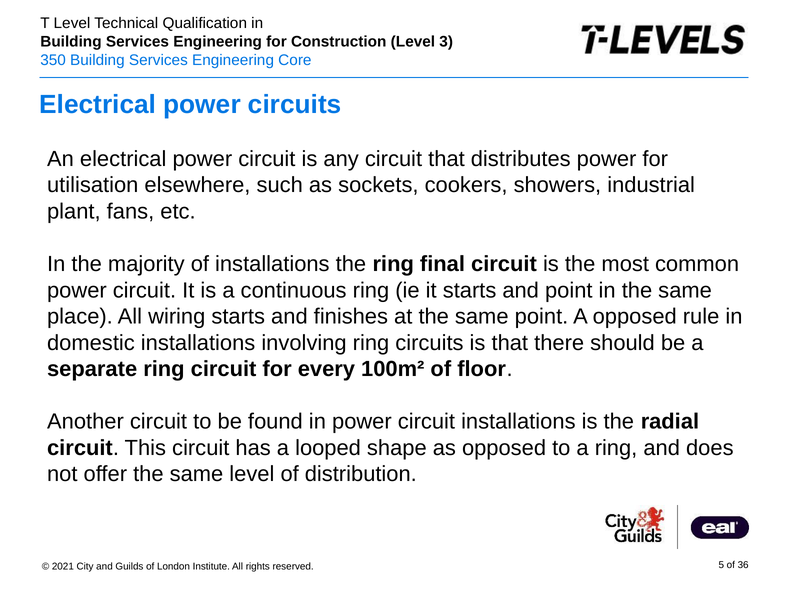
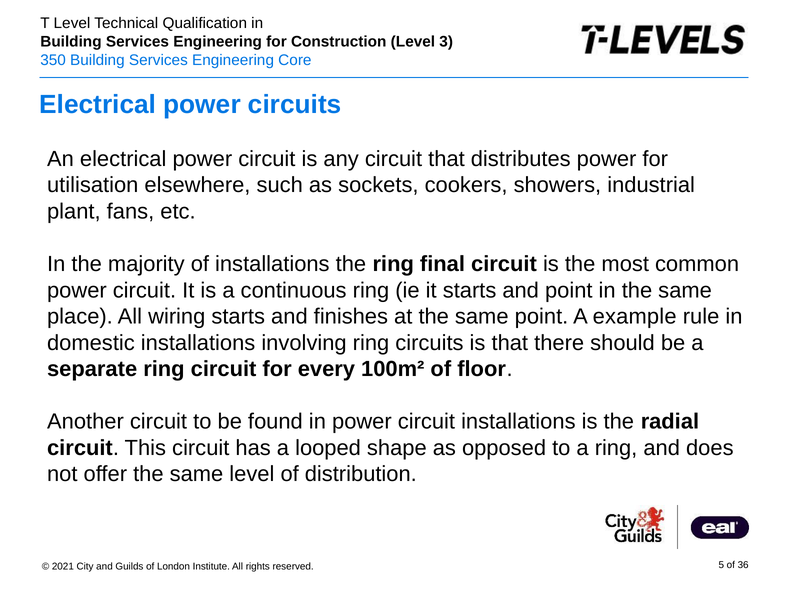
A opposed: opposed -> example
